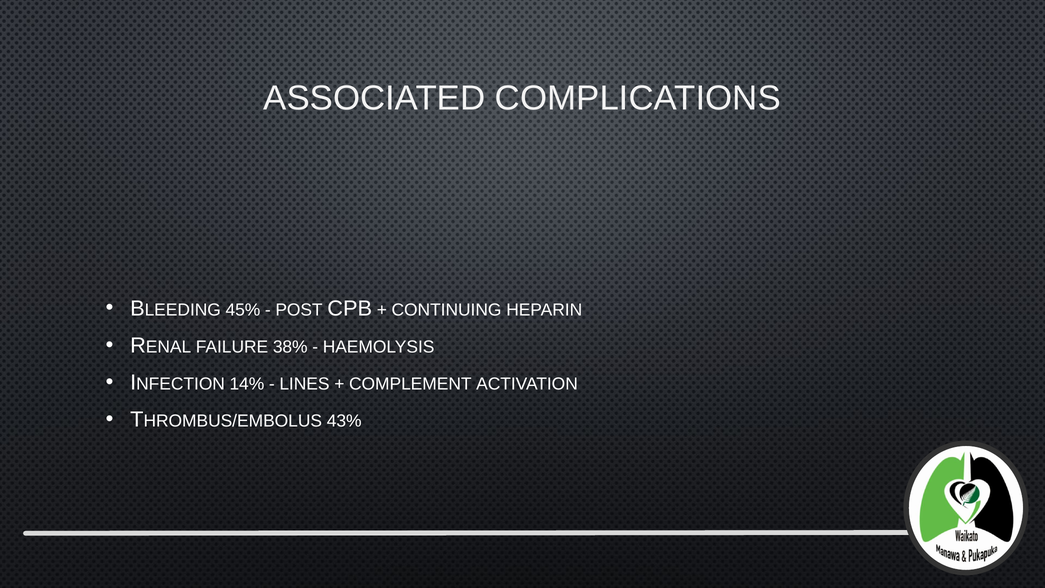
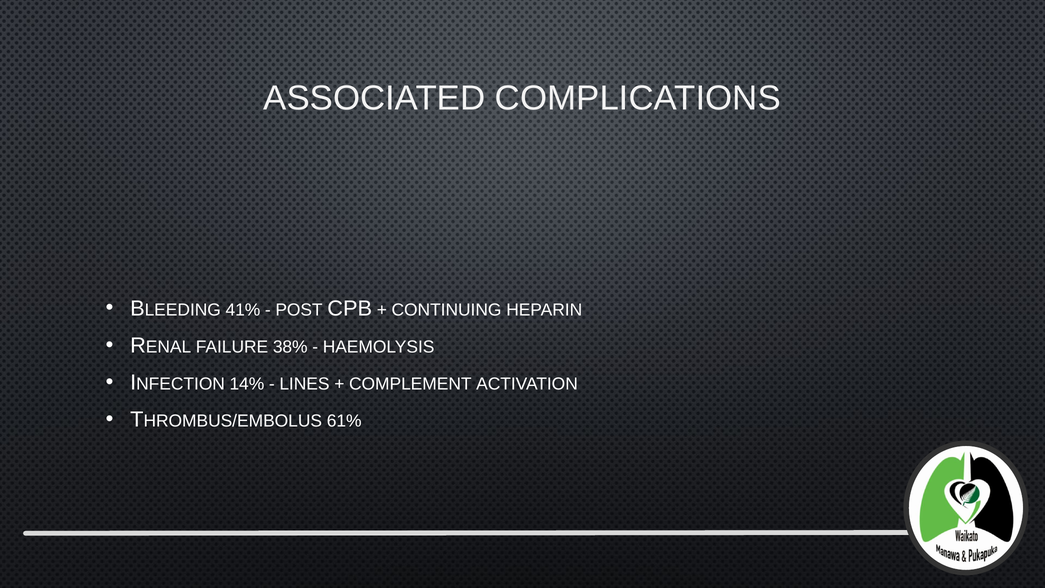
45%: 45% -> 41%
43%: 43% -> 61%
